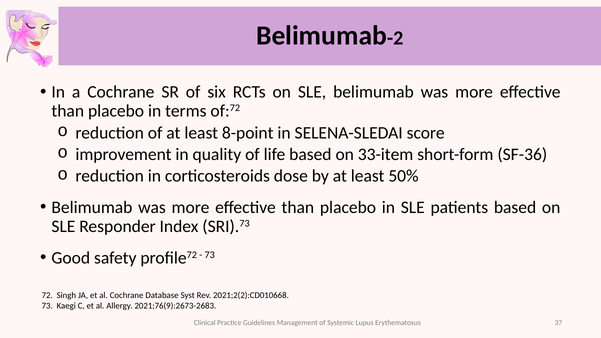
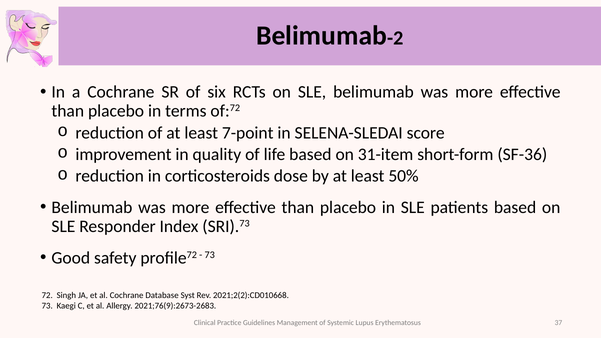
8-point: 8-point -> 7-point
33-item: 33-item -> 31-item
